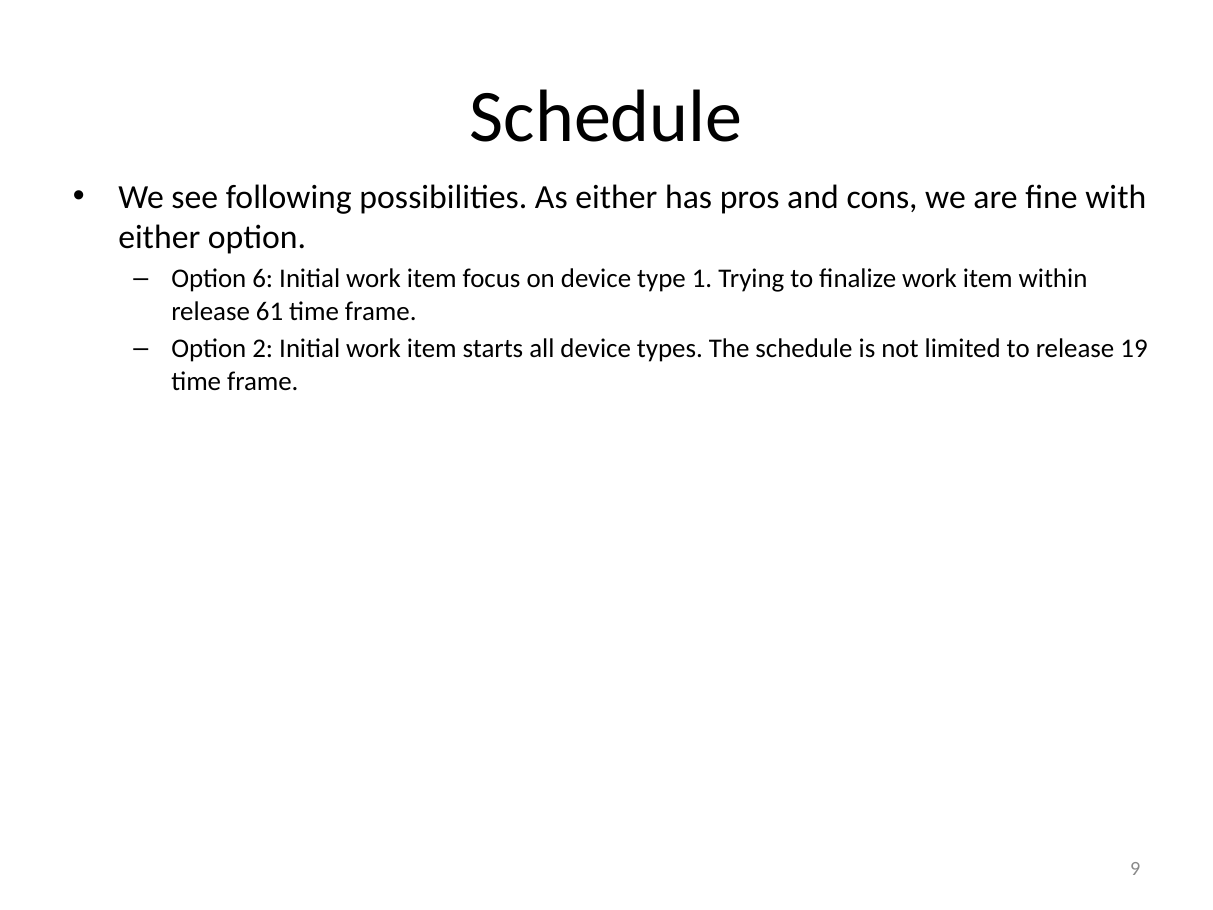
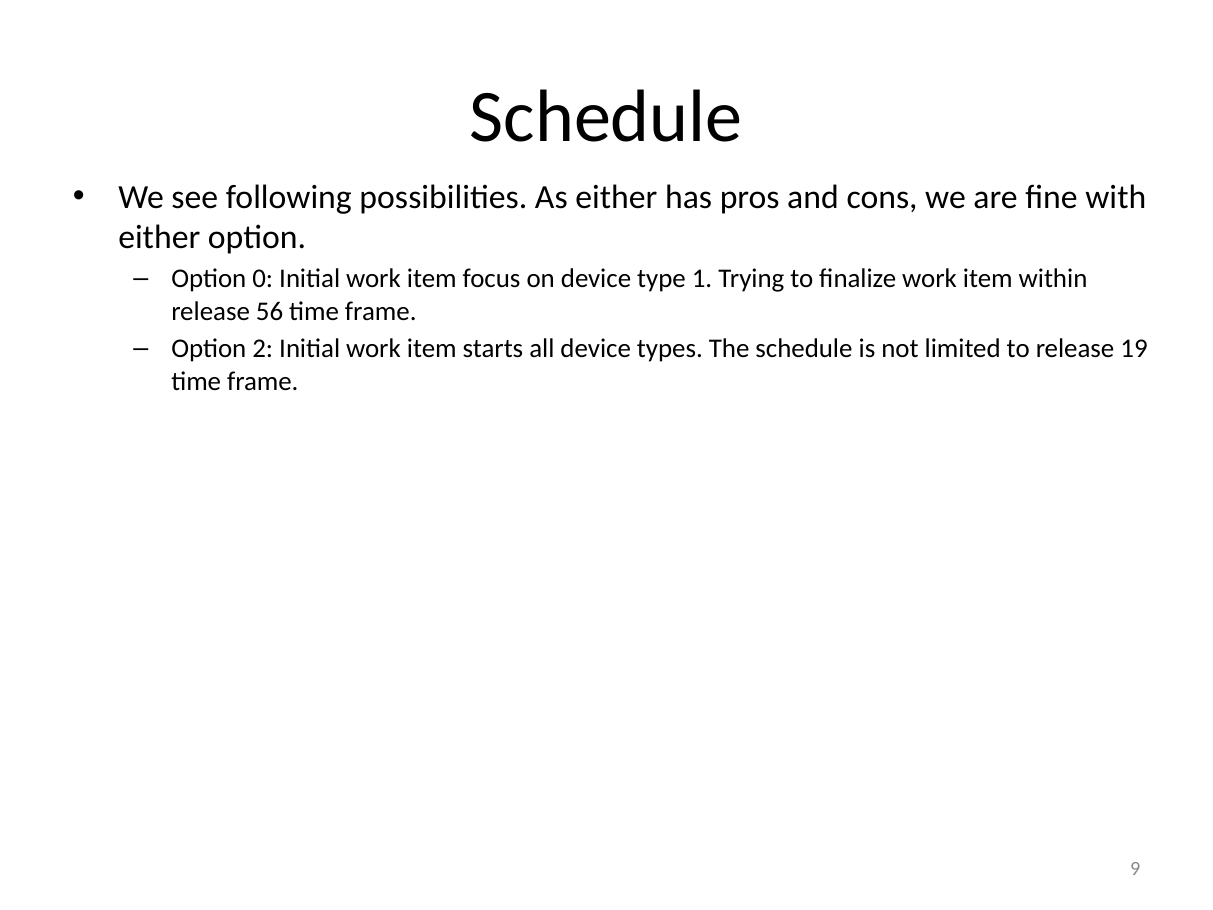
6: 6 -> 0
61: 61 -> 56
